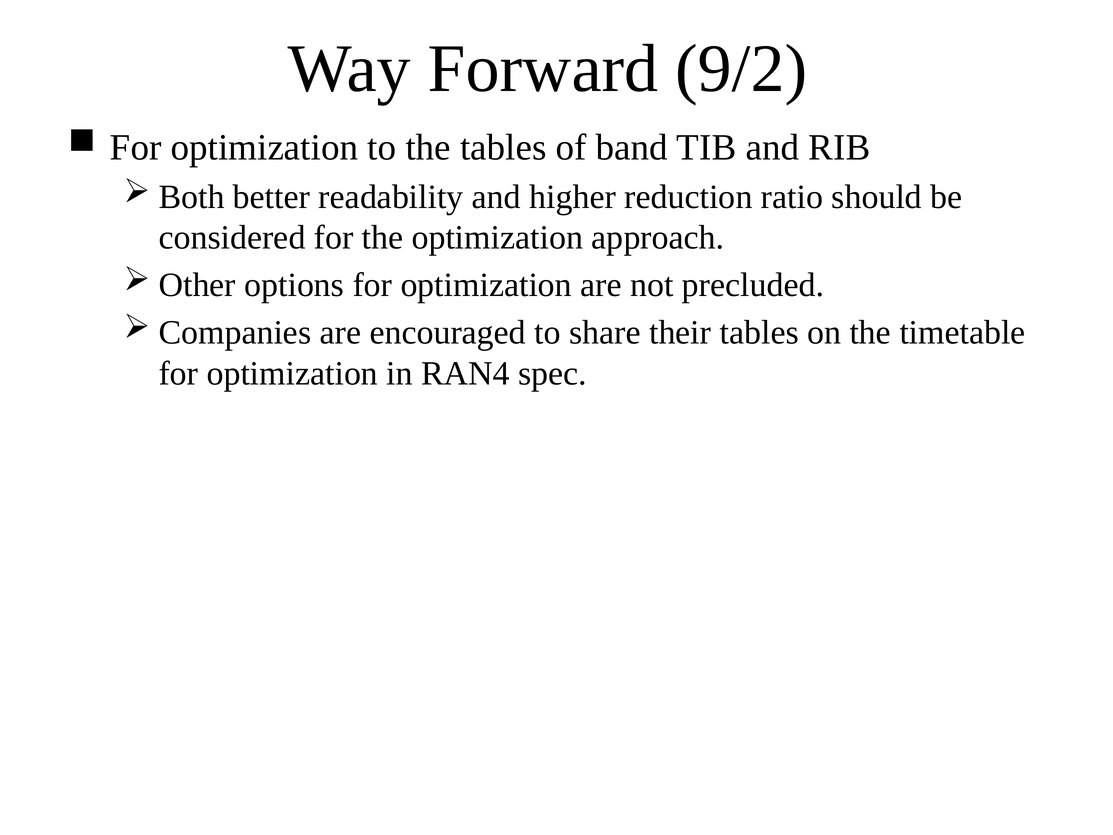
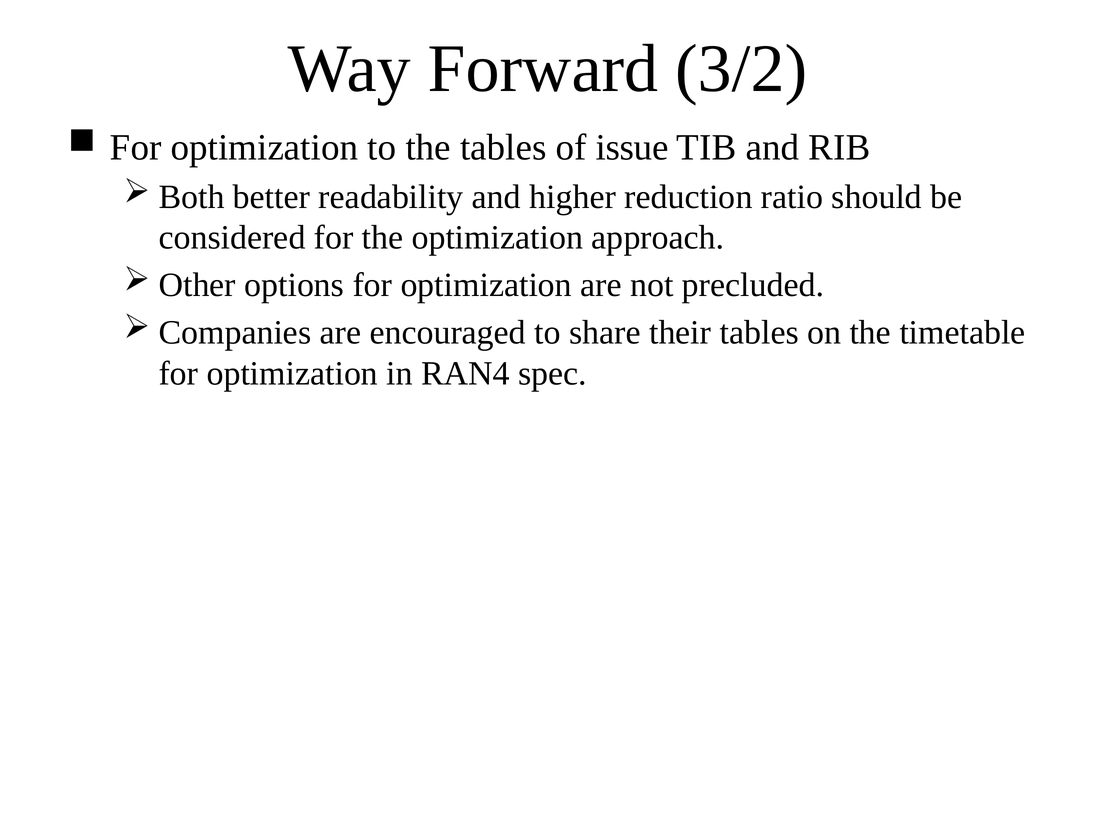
9/2: 9/2 -> 3/2
band: band -> issue
